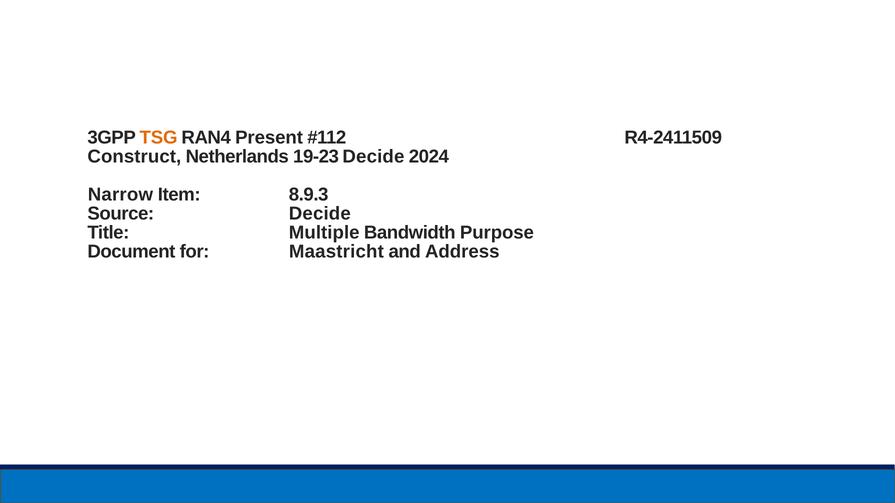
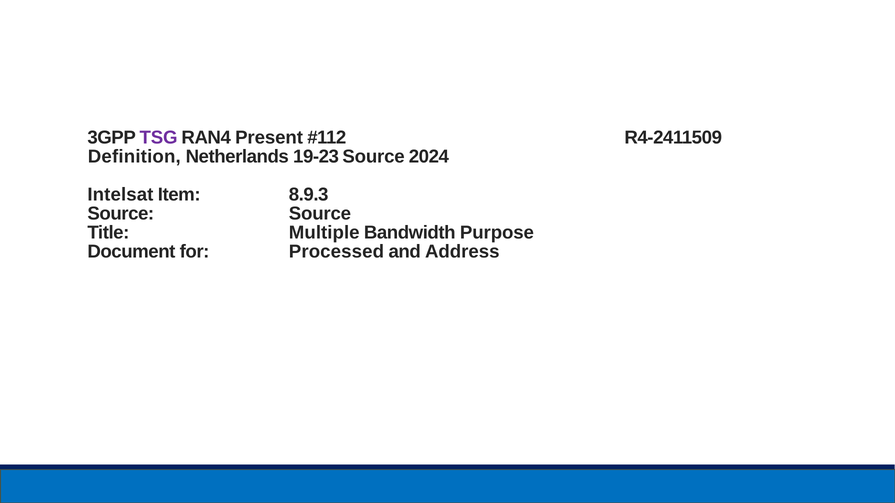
TSG colour: orange -> purple
Construct: Construct -> Definition
19-23 Decide: Decide -> Source
Narrow: Narrow -> Intelsat
Source Decide: Decide -> Source
Maastricht: Maastricht -> Processed
